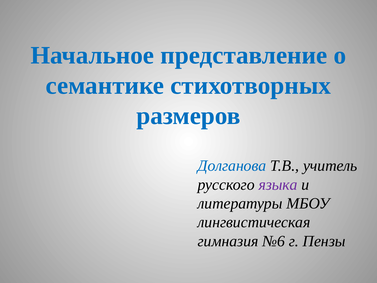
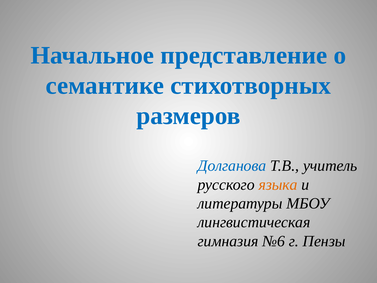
языка colour: purple -> orange
